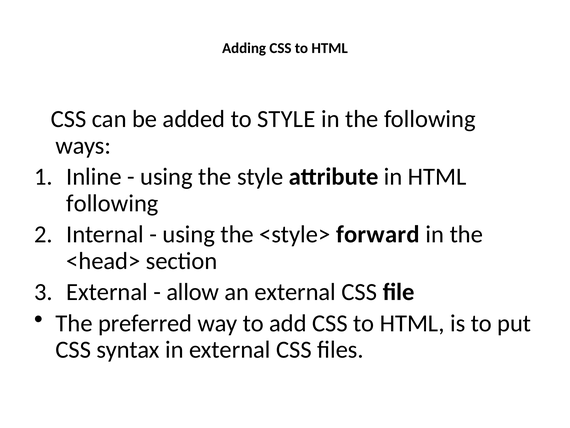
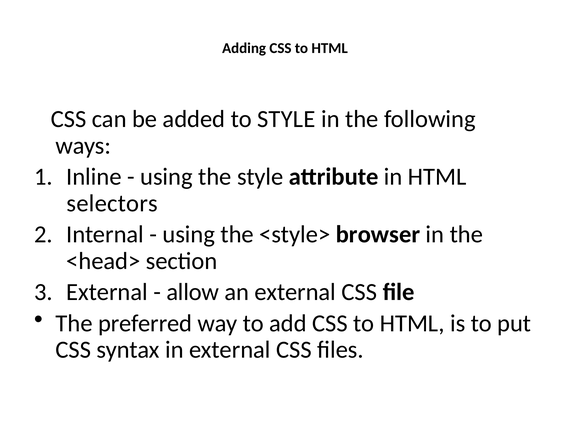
following at (112, 203): following -> selectors
forward: forward -> browser
